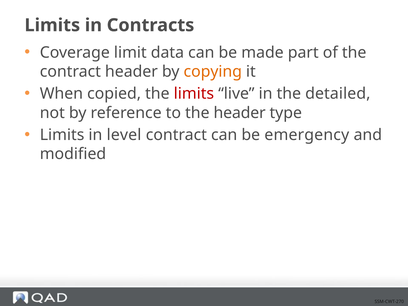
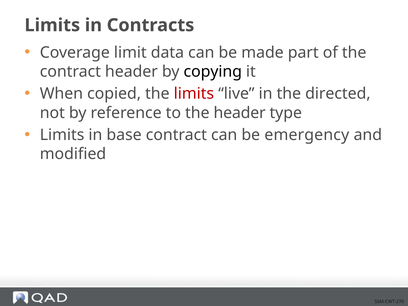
copying colour: orange -> black
detailed: detailed -> directed
level: level -> base
